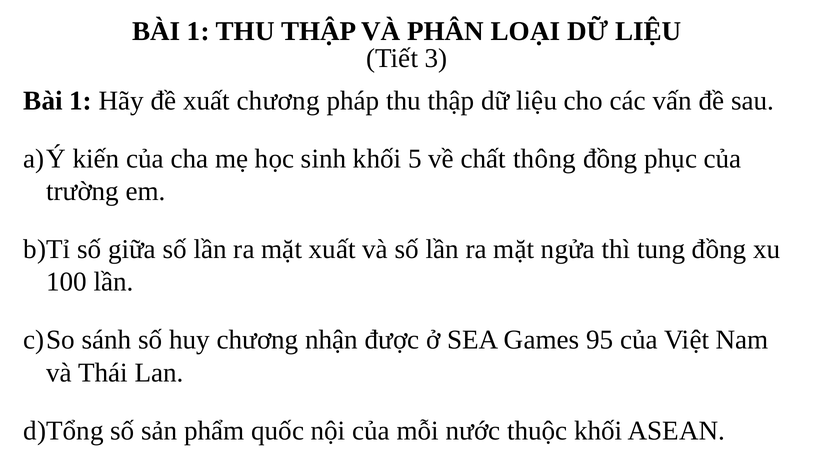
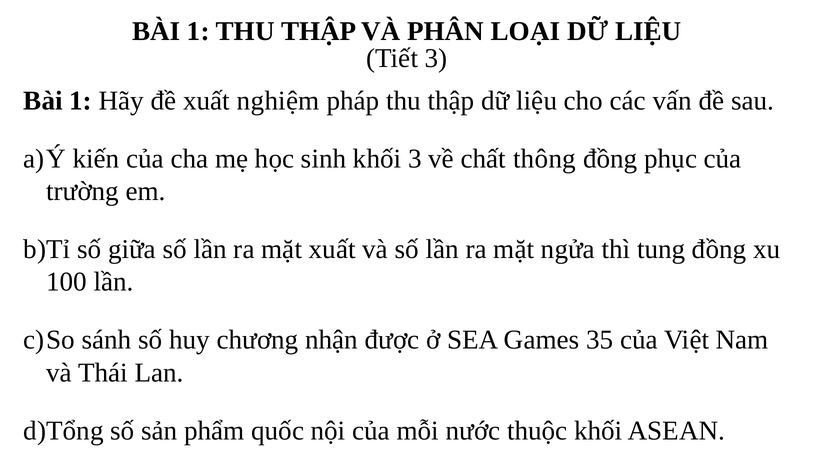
xuất chương: chương -> nghiệm
khối 5: 5 -> 3
95: 95 -> 35
